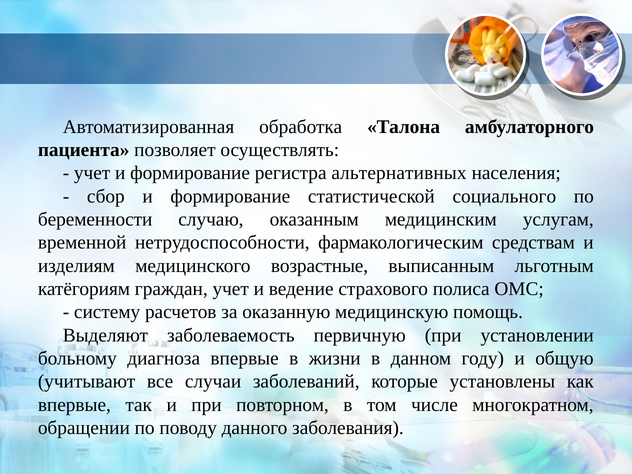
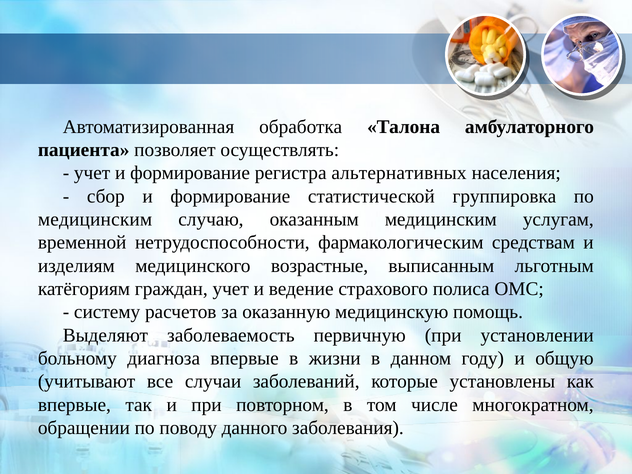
социального: социального -> группировка
беременности at (95, 219): беременности -> медицинским
